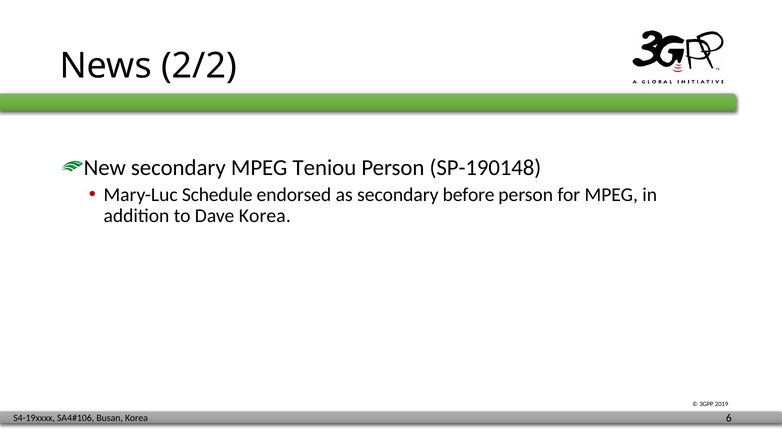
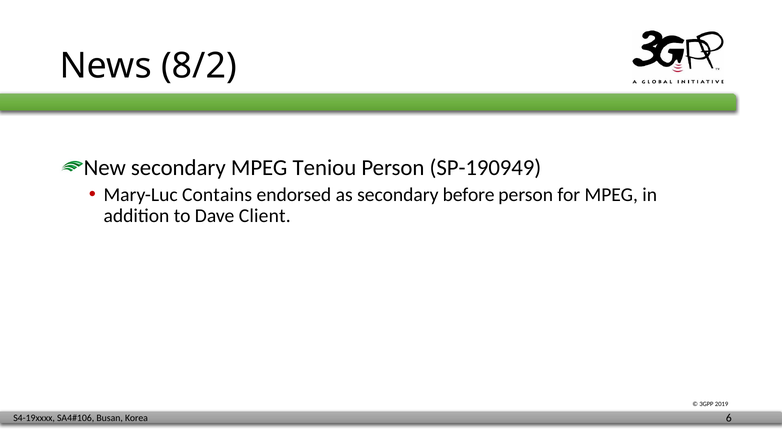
2/2: 2/2 -> 8/2
SP-190148: SP-190148 -> SP-190949
Schedule: Schedule -> Contains
Dave Korea: Korea -> Client
